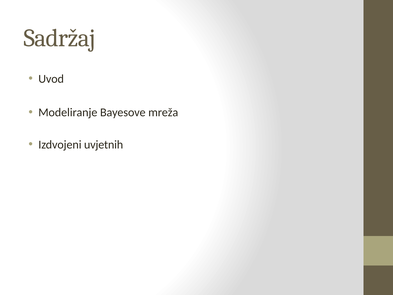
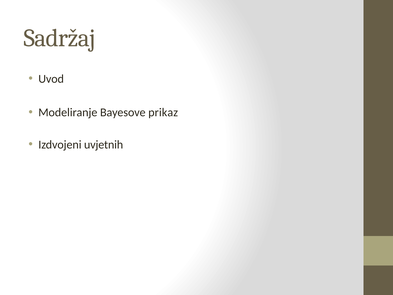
mreža: mreža -> prikaz
